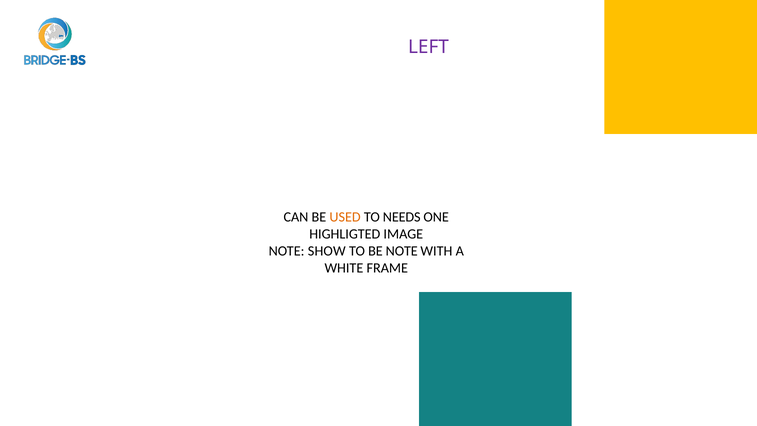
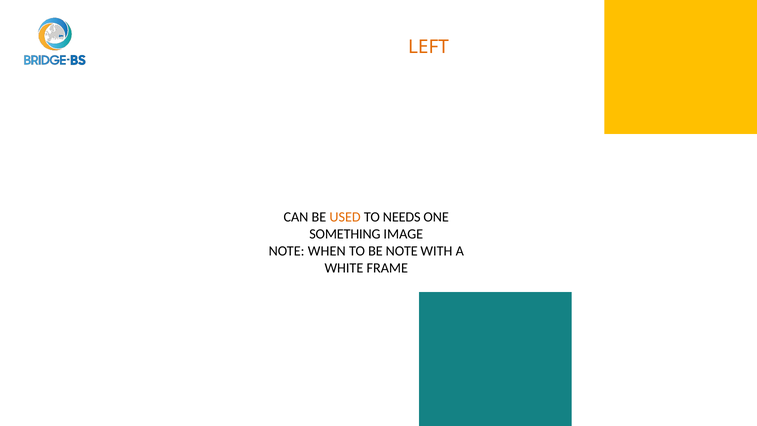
LEFT colour: purple -> orange
HIGHLIGTED: HIGHLIGTED -> SOMETHING
SHOW: SHOW -> WHEN
